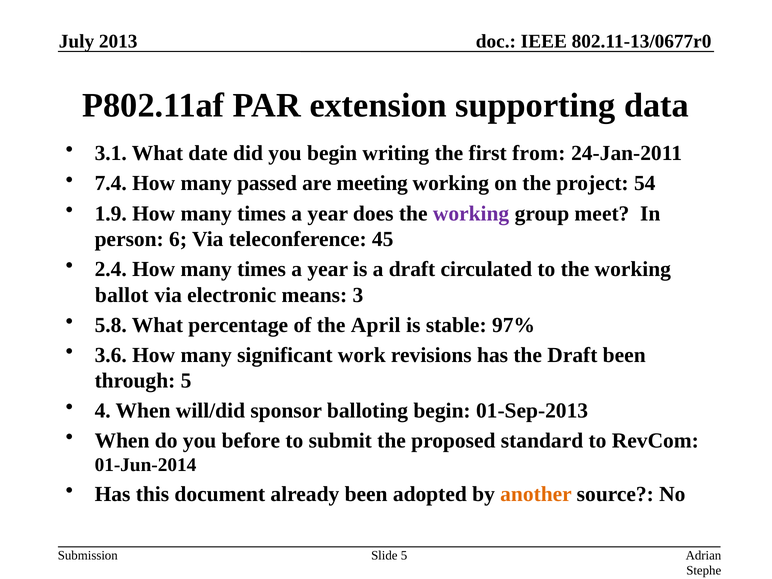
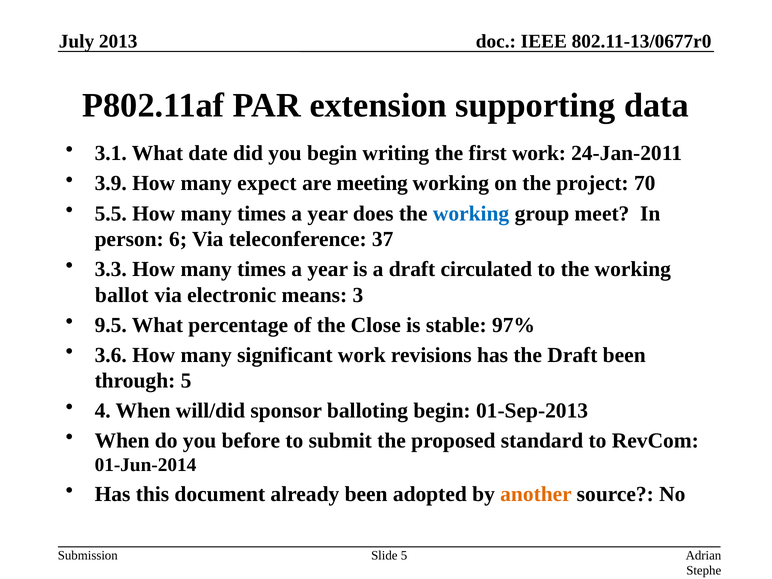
first from: from -> work
7.4: 7.4 -> 3.9
passed: passed -> expect
54: 54 -> 70
1.9: 1.9 -> 5.5
working at (471, 213) colour: purple -> blue
45: 45 -> 37
2.4: 2.4 -> 3.3
5.8: 5.8 -> 9.5
April: April -> Close
